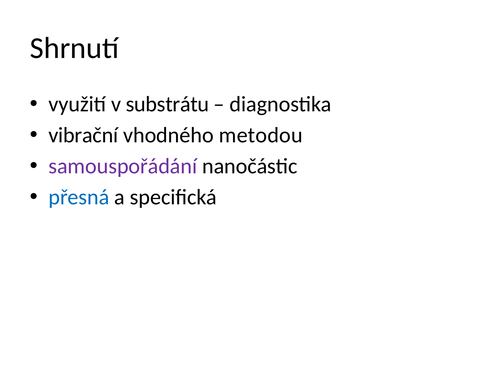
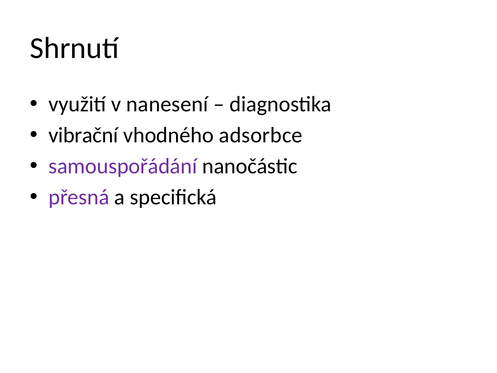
substrátu: substrátu -> nanesení
metodou: metodou -> adsorbce
přesná colour: blue -> purple
